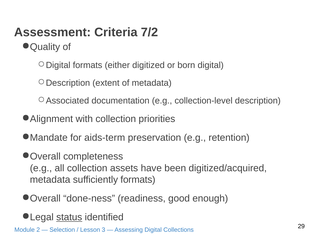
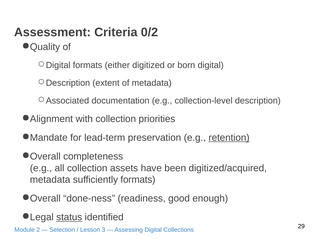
7/2: 7/2 -> 0/2
aids-term: aids-term -> lead-term
retention underline: none -> present
